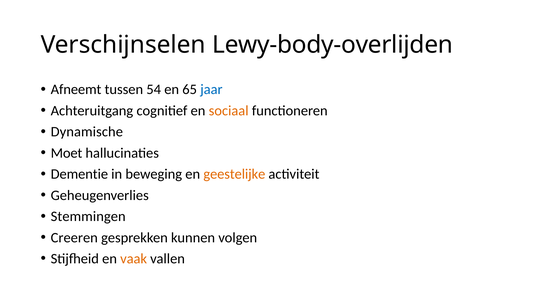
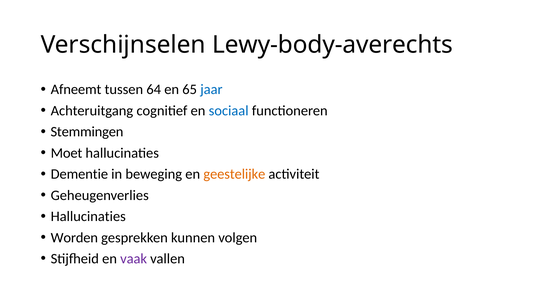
Lewy-body-overlijden: Lewy-body-overlijden -> Lewy-body-averechts
54: 54 -> 64
sociaal colour: orange -> blue
Dynamische: Dynamische -> Stemmingen
Stemmingen at (88, 217): Stemmingen -> Hallucinaties
Creeren: Creeren -> Worden
vaak colour: orange -> purple
